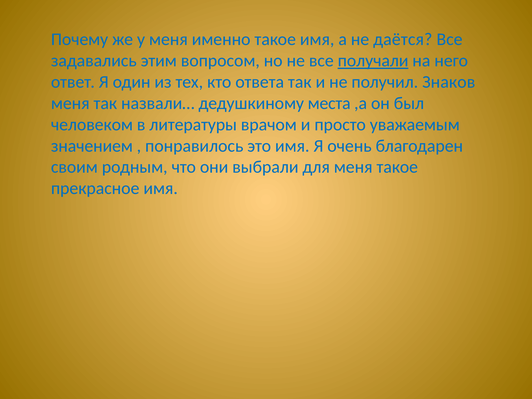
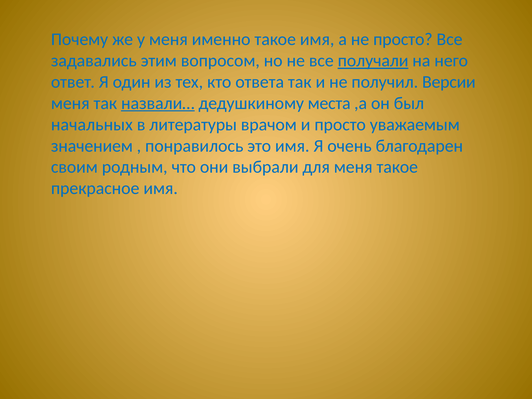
не даётся: даётся -> просто
Знаков: Знаков -> Версии
назвали… underline: none -> present
человеком: человеком -> начальных
